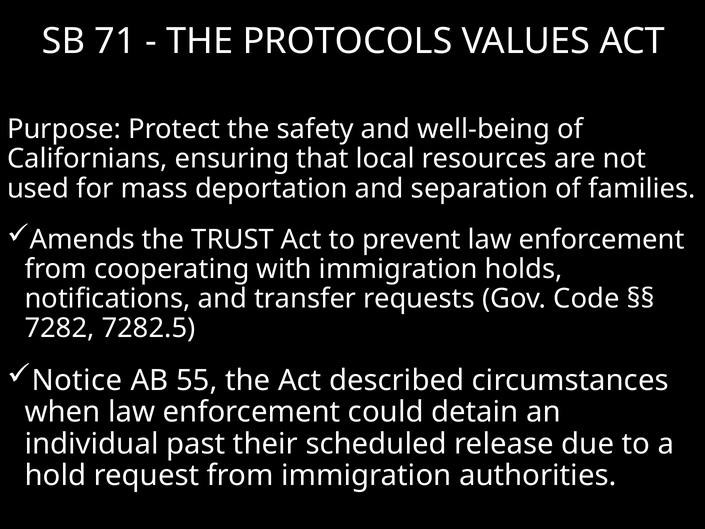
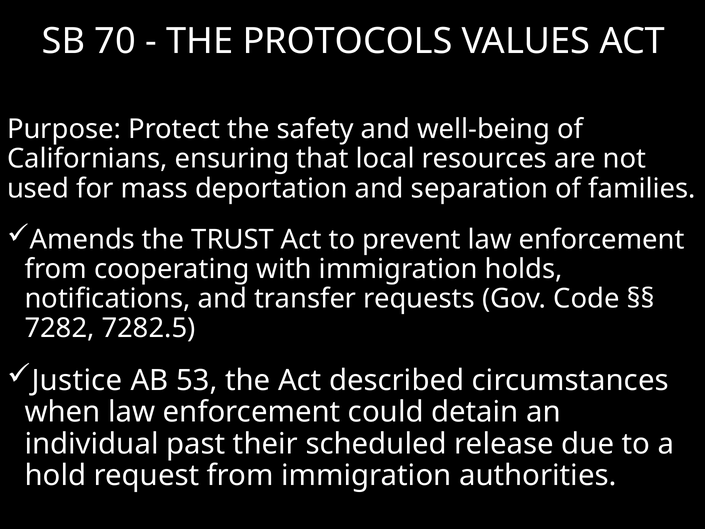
71: 71 -> 70
Notice: Notice -> Justice
55: 55 -> 53
